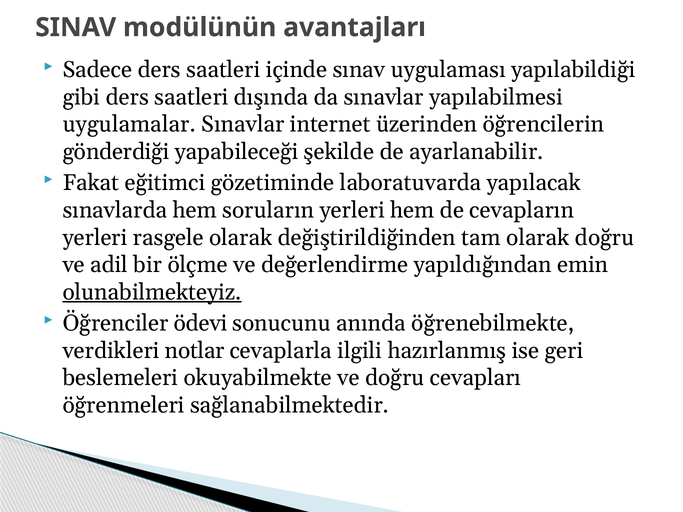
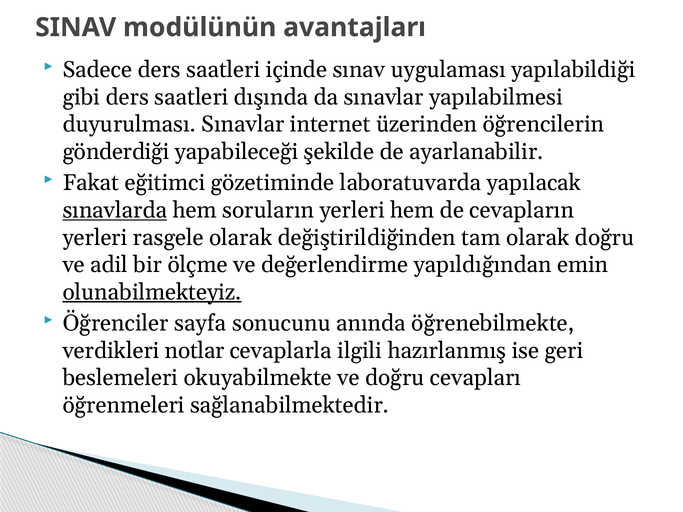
uygulamalar: uygulamalar -> duyurulması
sınavlarda underline: none -> present
ödevi: ödevi -> sayfa
